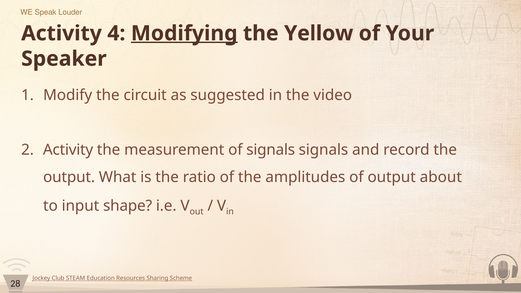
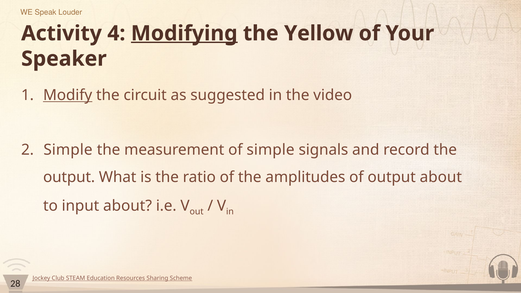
Modify underline: none -> present
Activity at (68, 150): Activity -> Simple
of signals: signals -> simple
input shape: shape -> about
